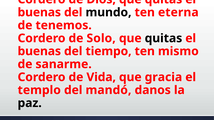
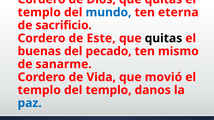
buenas at (39, 12): buenas -> templo
mundo colour: black -> blue
tenemos: tenemos -> sacrificio
Solo: Solo -> Este
tiempo: tiempo -> pecado
gracia: gracia -> movió
del mandó: mandó -> templo
paz colour: black -> blue
